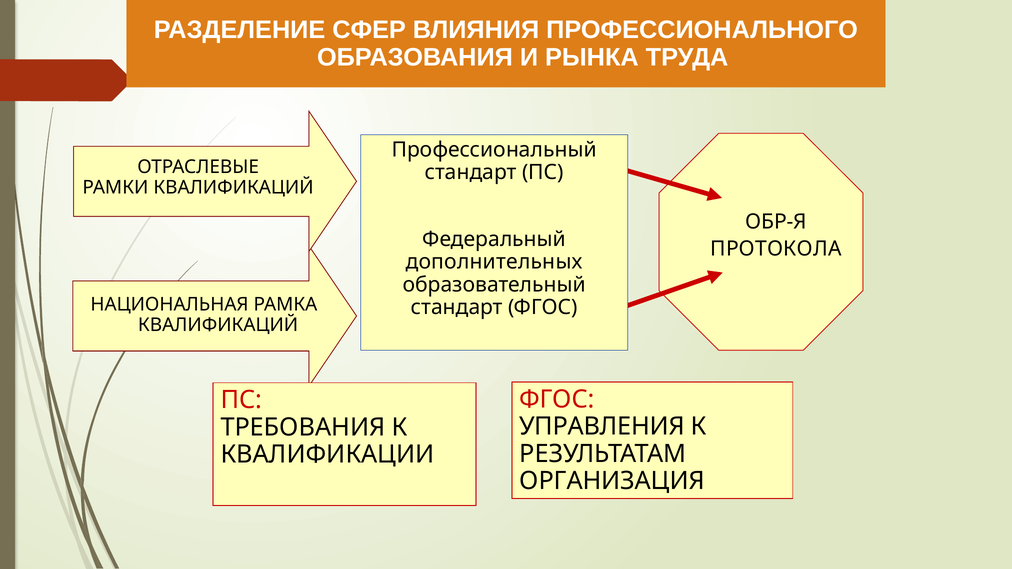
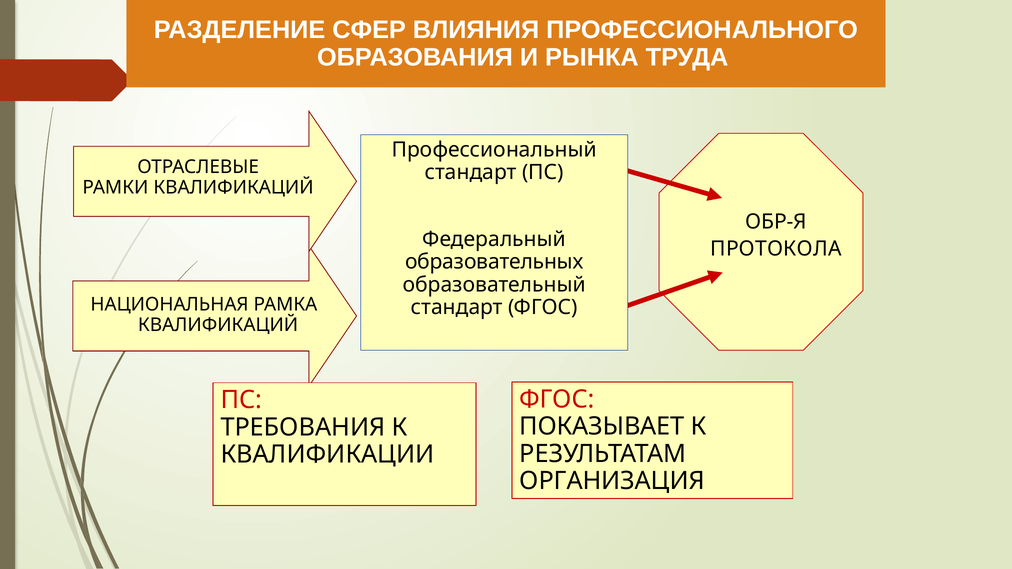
дополнительных: дополнительных -> образовательных
УПРАВЛЕНИЯ: УПРАВЛЕНИЯ -> ПОКАЗЫВАЕТ
